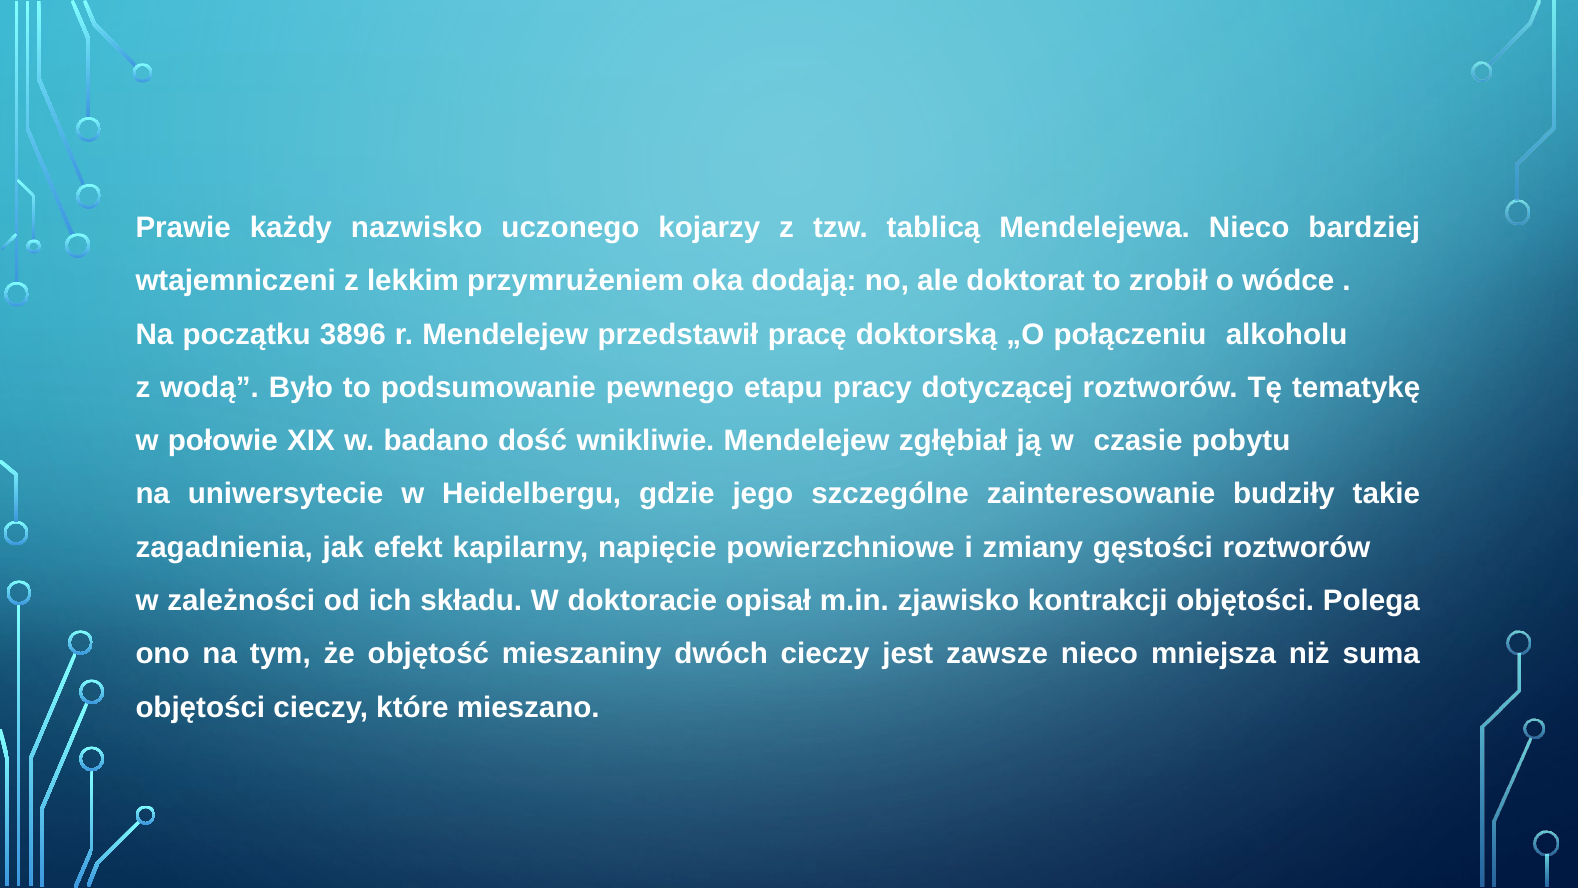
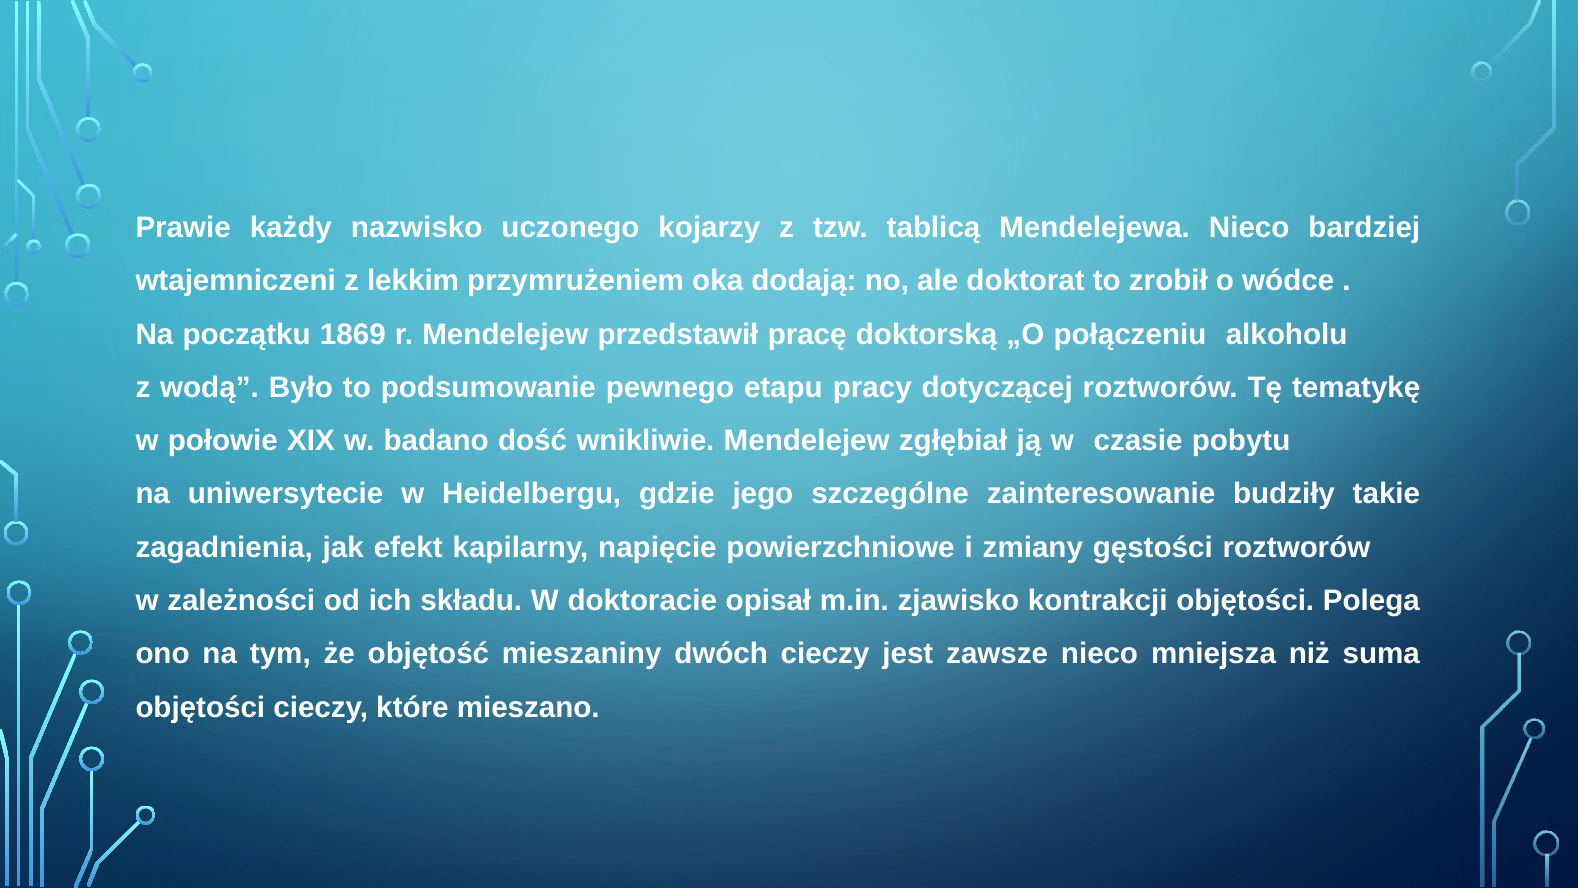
3896: 3896 -> 1869
